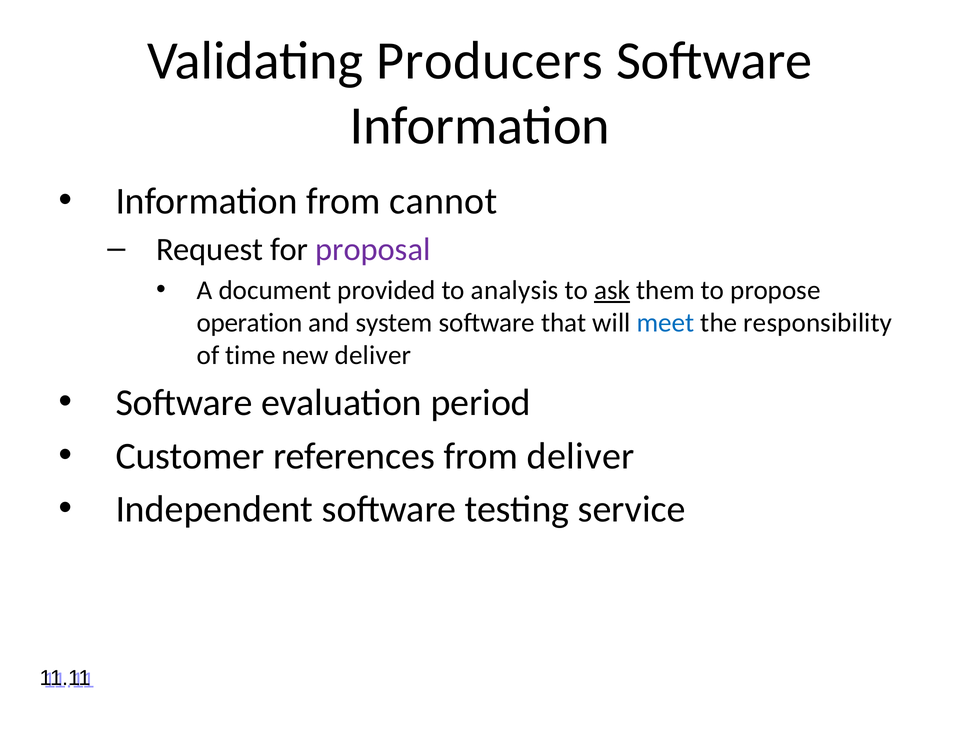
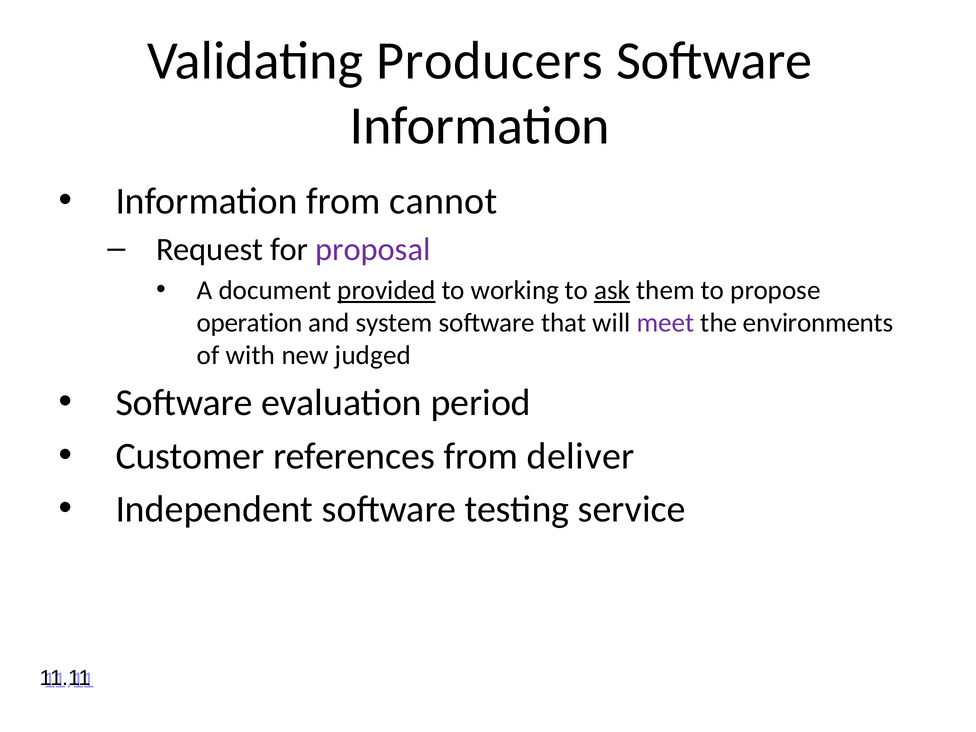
provided underline: none -> present
analysis: analysis -> working
meet colour: blue -> purple
responsibility: responsibility -> environments
time: time -> with
new deliver: deliver -> judged
